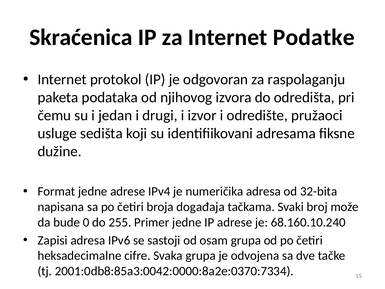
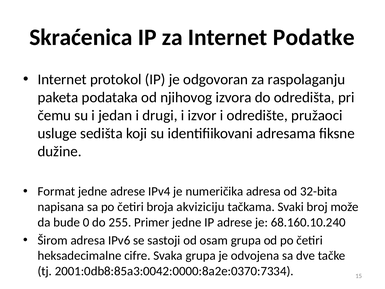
događaja: događaja -> akviziciju
Zapisi: Zapisi -> Širom
